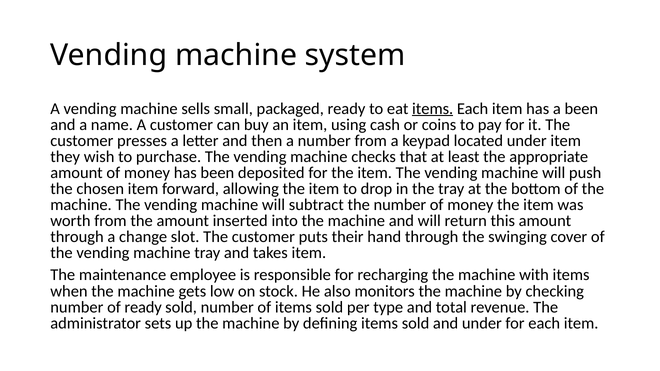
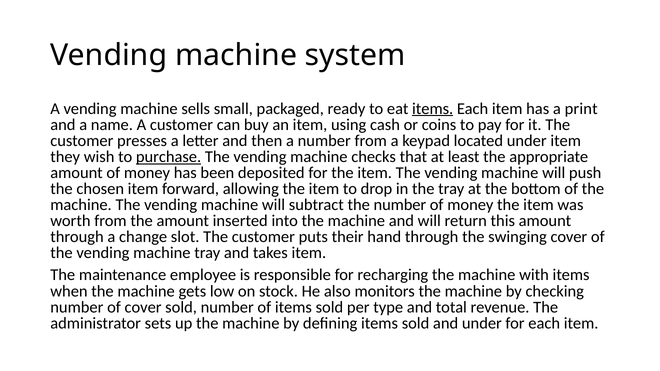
a been: been -> print
purchase underline: none -> present
of ready: ready -> cover
